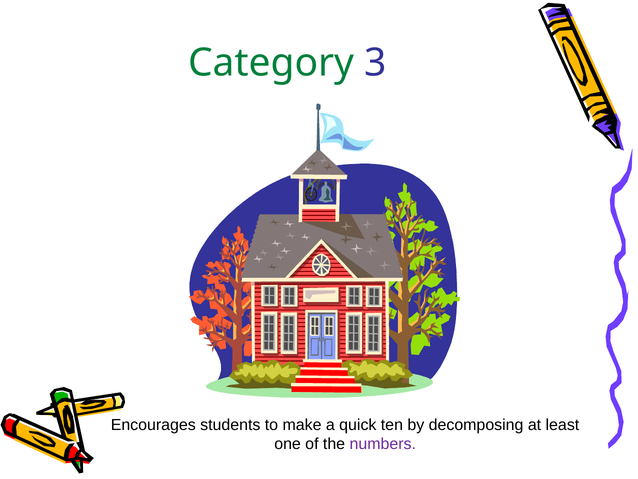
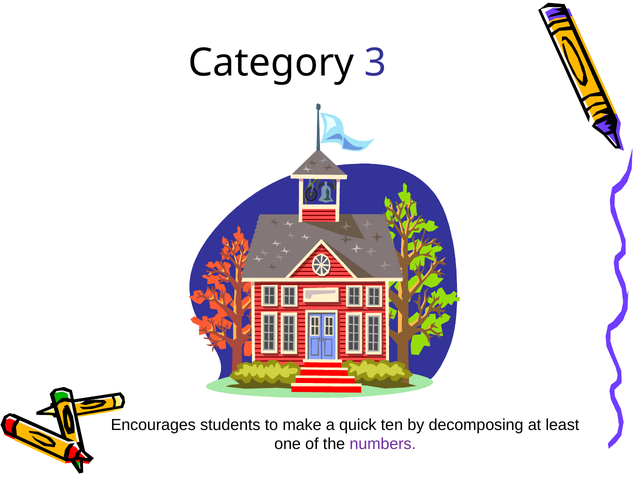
Category colour: green -> black
